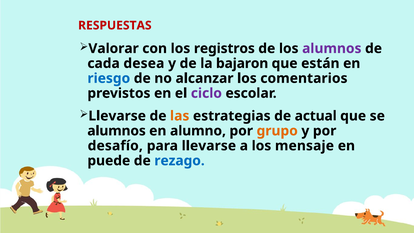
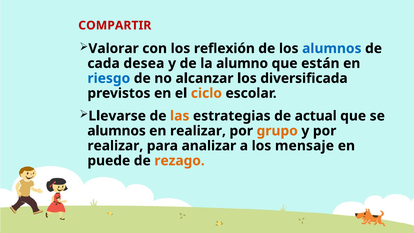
RESPUESTAS: RESPUESTAS -> COMPARTIR
registros: registros -> reflexión
alumnos at (332, 48) colour: purple -> blue
bajaron: bajaron -> alumno
comentarios: comentarios -> diversificada
ciclo colour: purple -> orange
en alumno: alumno -> realizar
desafío at (115, 146): desafío -> realizar
para llevarse: llevarse -> analizar
rezago colour: blue -> orange
